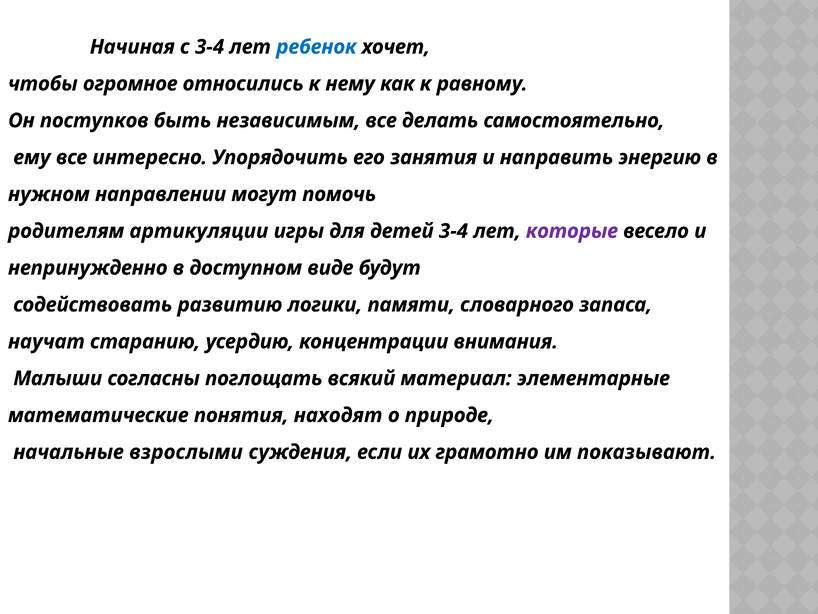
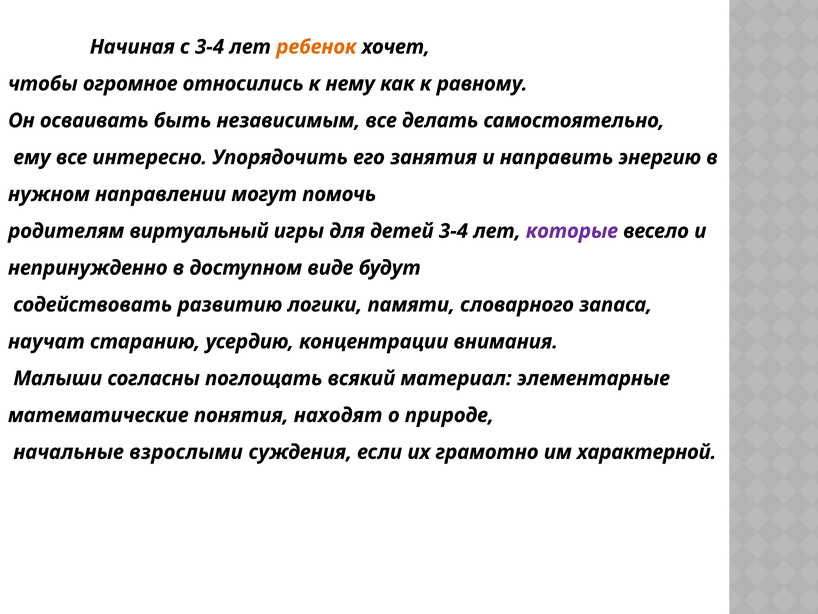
ребенок colour: blue -> orange
поступков: поступков -> осваивать
артикуляции: артикуляции -> виртуальный
показывают: показывают -> характерной
